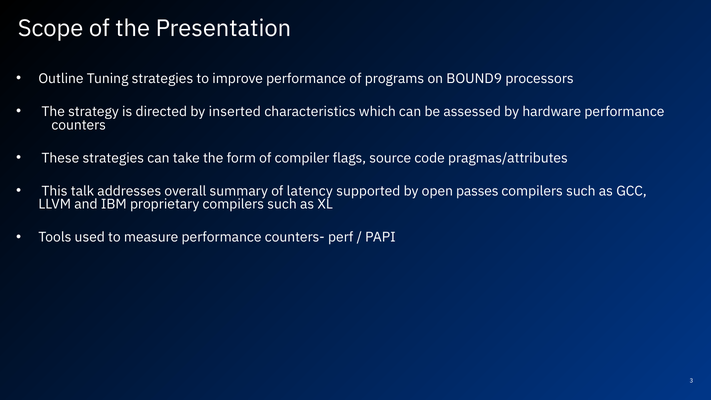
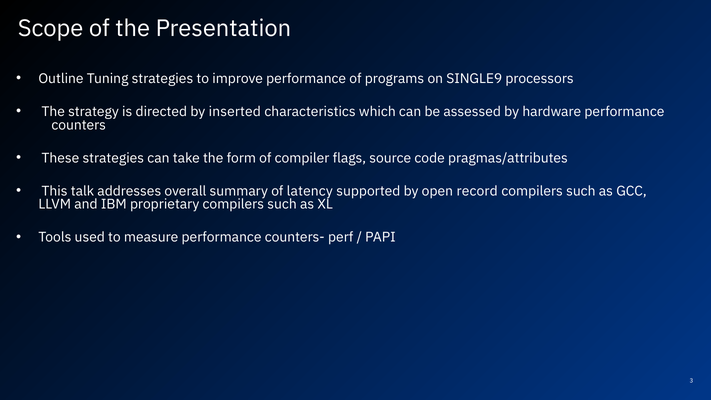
BOUND9: BOUND9 -> SINGLE9
passes: passes -> record
